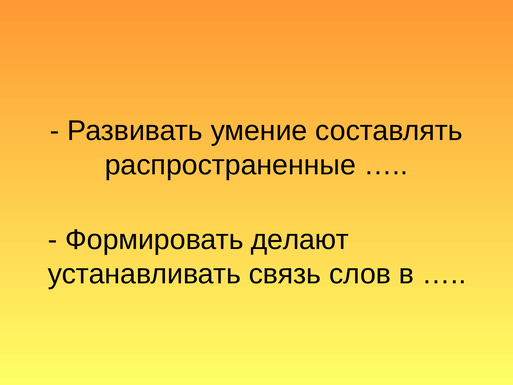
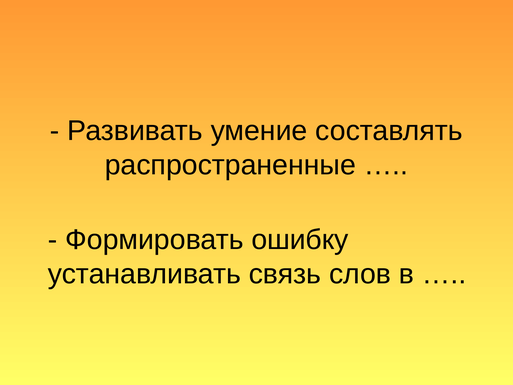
делают: делают -> ошибку
